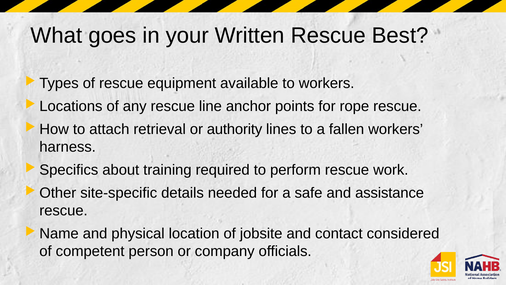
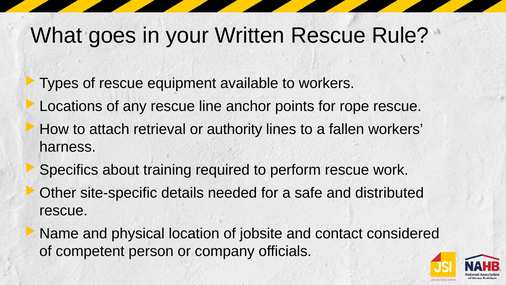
Best: Best -> Rule
assistance: assistance -> distributed
